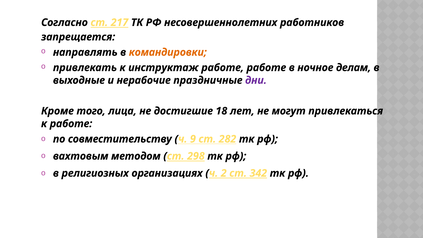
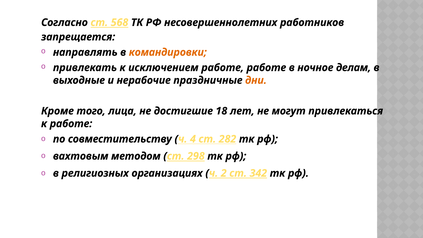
217: 217 -> 568
инструктаж: инструктаж -> исключением
дни colour: purple -> orange
9: 9 -> 4
